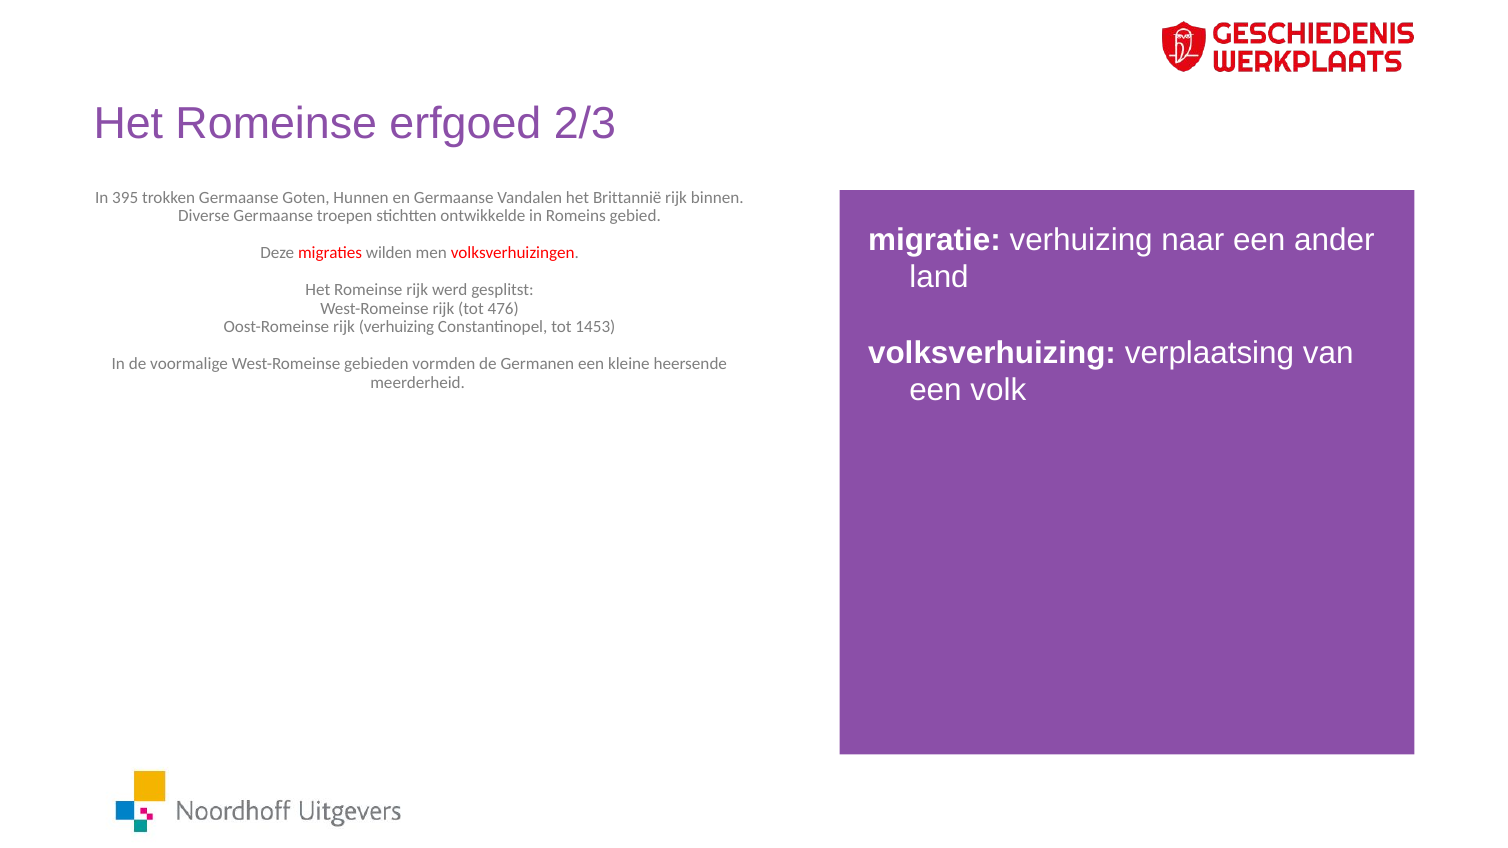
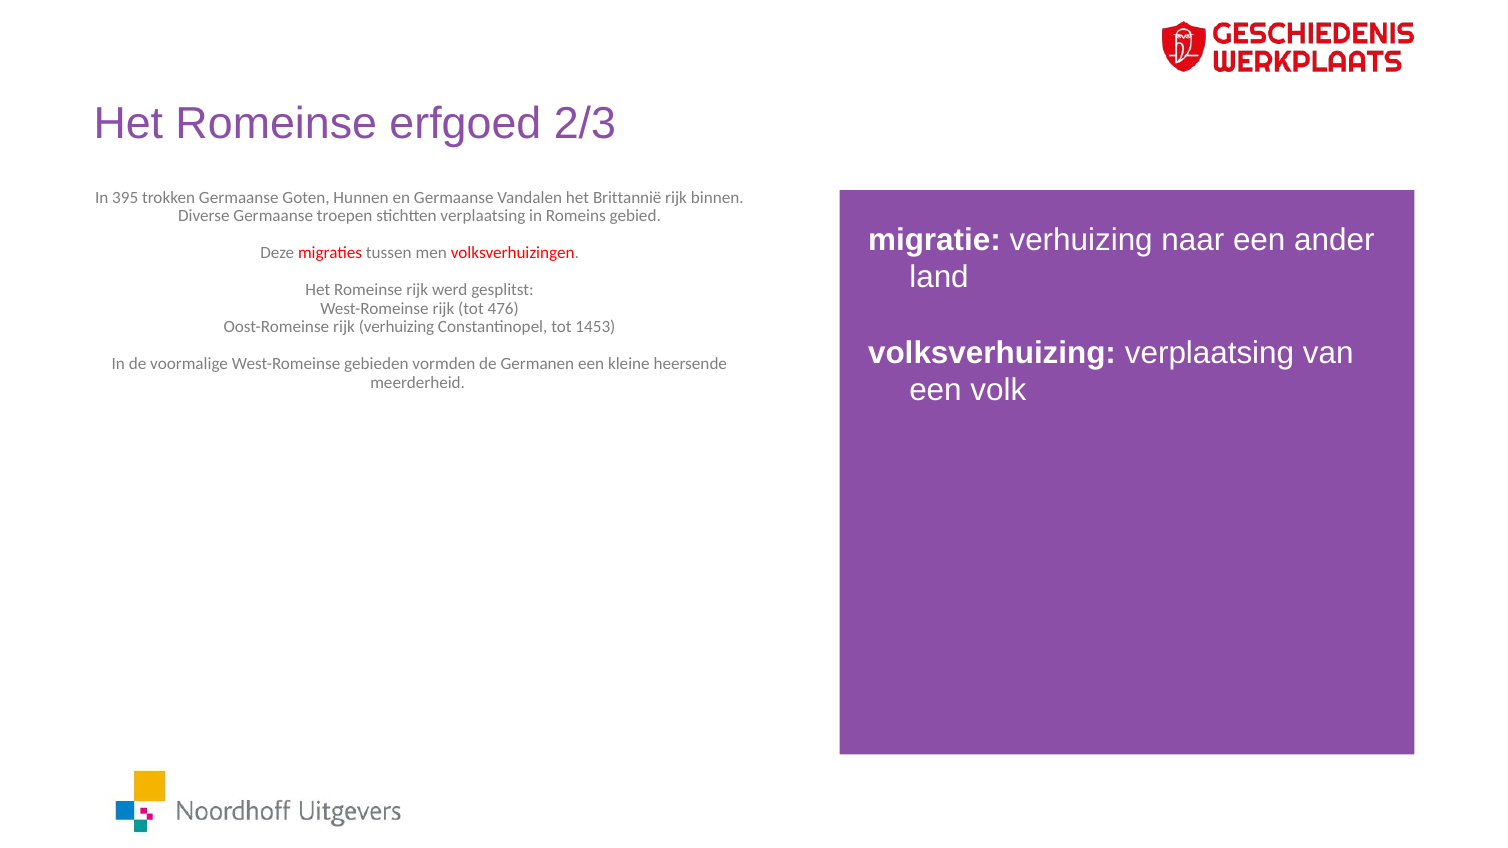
stichtten ontwikkelde: ontwikkelde -> verplaatsing
wilden: wilden -> tussen
